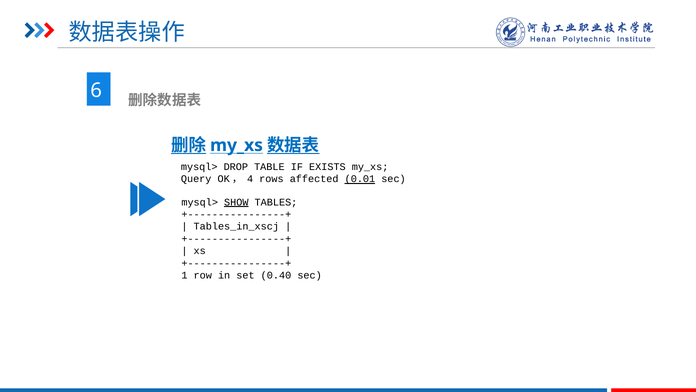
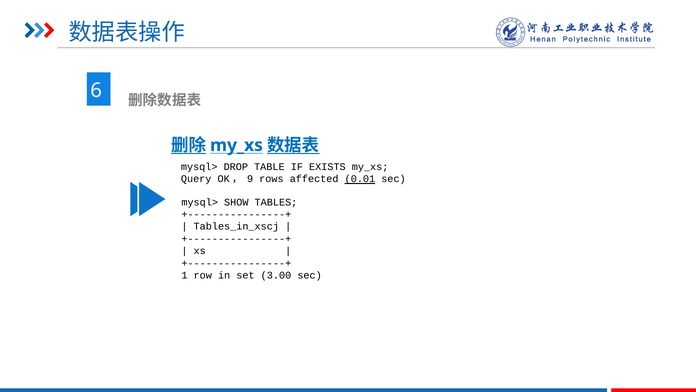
4: 4 -> 9
SHOW underline: present -> none
0.40: 0.40 -> 3.00
